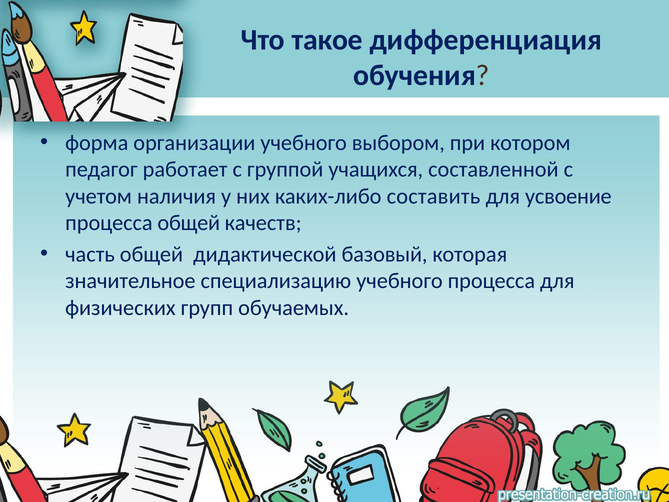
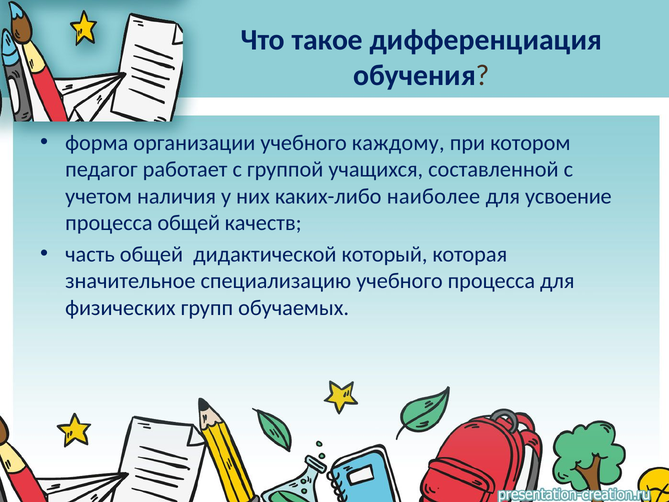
выбором: выбором -> каждому
составить: составить -> наиболее
базовый: базовый -> который
